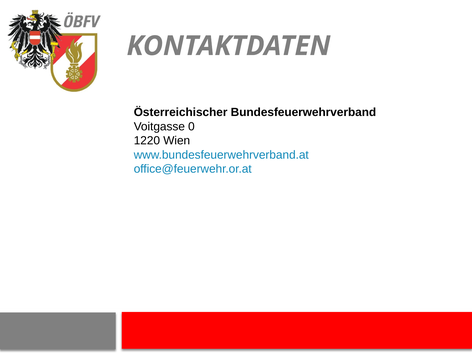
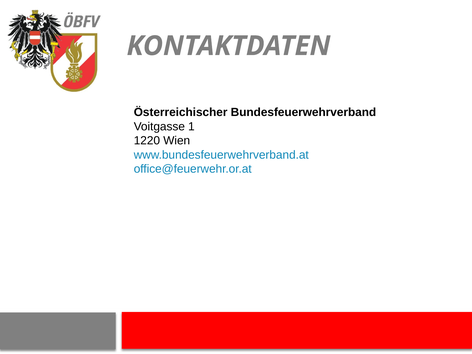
0: 0 -> 1
